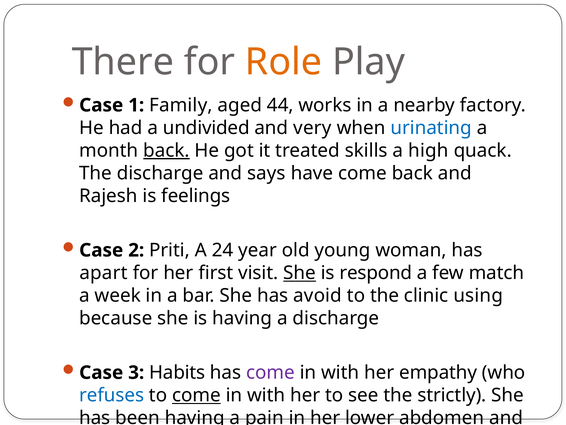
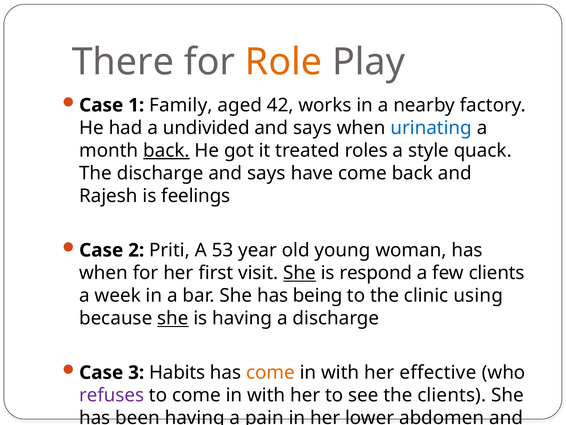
44: 44 -> 42
very at (312, 128): very -> says
skills: skills -> roles
high: high -> style
24: 24 -> 53
apart at (103, 273): apart -> when
few match: match -> clients
avoid: avoid -> being
she at (173, 318) underline: none -> present
come at (270, 372) colour: purple -> orange
empathy: empathy -> effective
refuses colour: blue -> purple
come at (196, 395) underline: present -> none
the strictly: strictly -> clients
